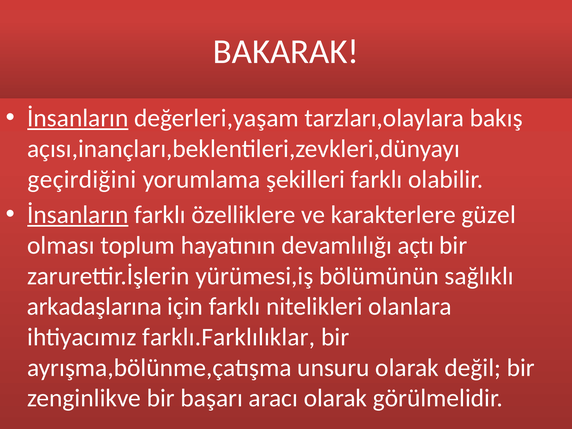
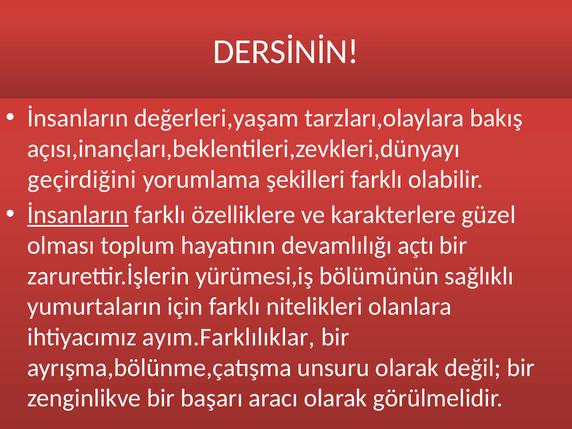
BAKARAK: BAKARAK -> DERSİNİN
İnsanların at (78, 118) underline: present -> none
arkadaşlarına: arkadaşlarına -> yumurtaların
farklı.Farklılıklar: farklı.Farklılıklar -> ayım.Farklılıklar
